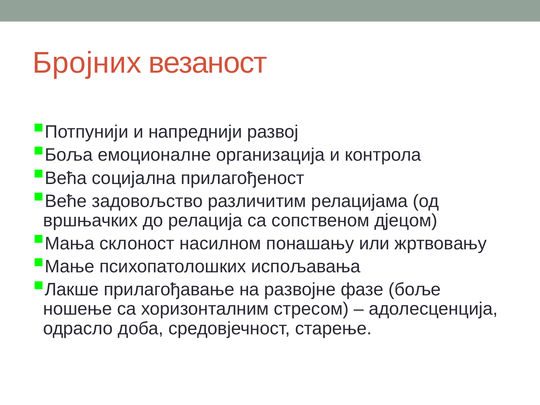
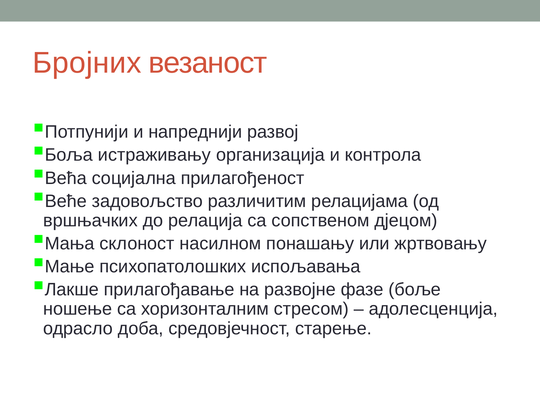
емоционалне: емоционалне -> истраживању
